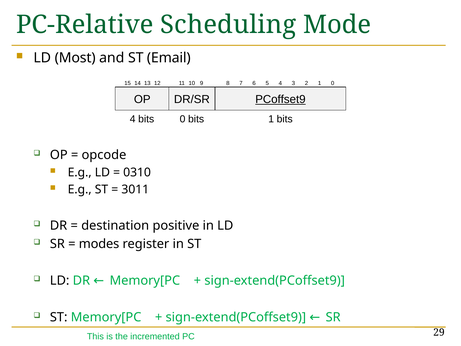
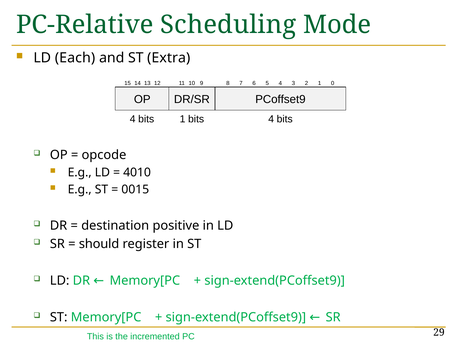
Most: Most -> Each
Email: Email -> Extra
PCoffset9 underline: present -> none
bits 0: 0 -> 1
bits 1: 1 -> 4
0310: 0310 -> 4010
3011: 3011 -> 0015
modes: modes -> should
